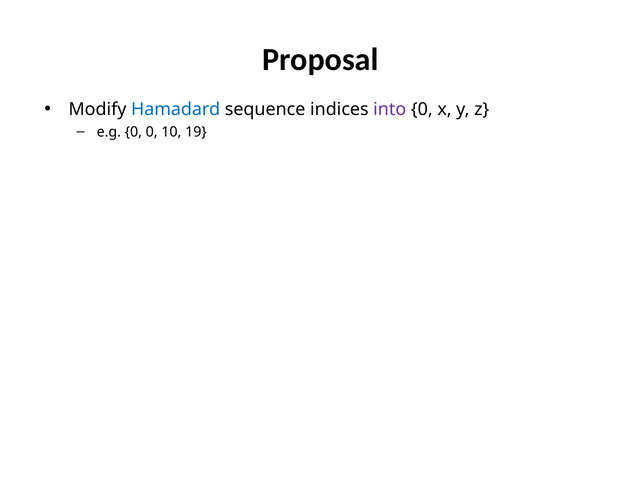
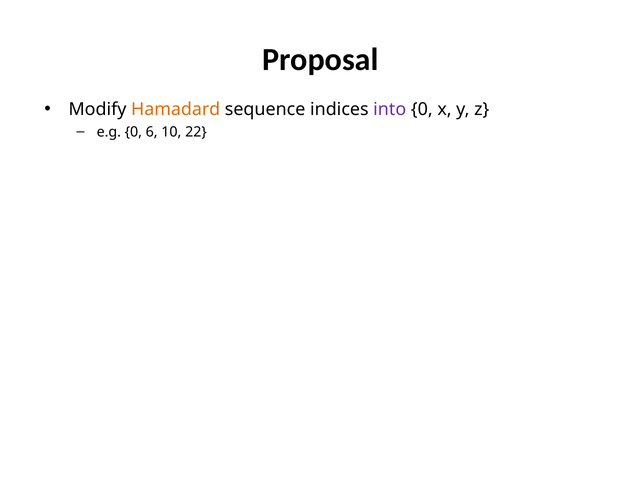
Hamadard colour: blue -> orange
0 0: 0 -> 6
19: 19 -> 22
